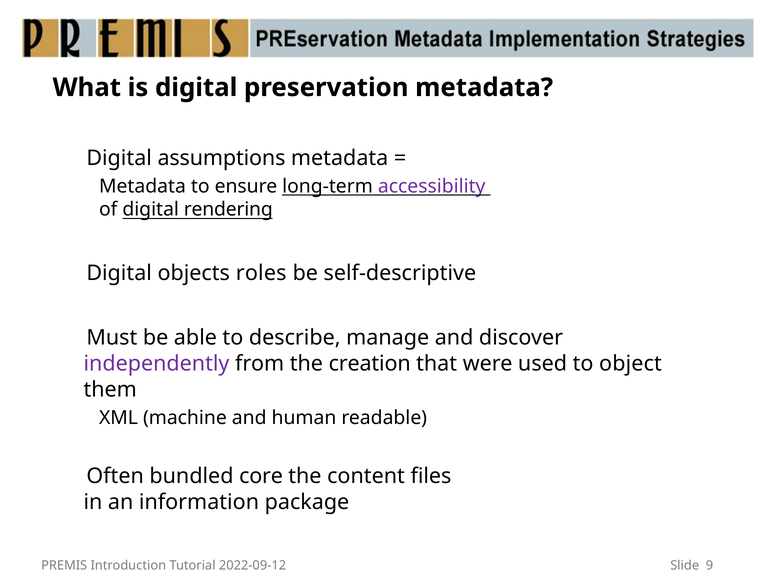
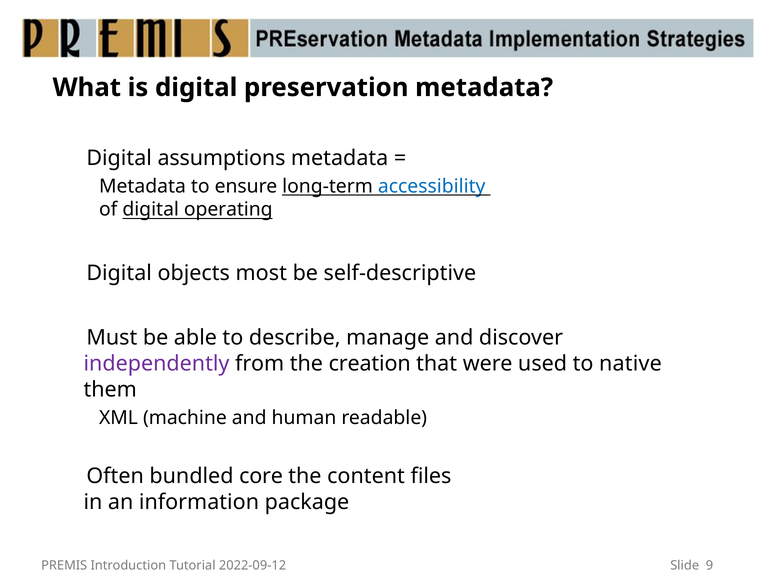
accessibility colour: purple -> blue
rendering: rendering -> operating
roles: roles -> most
object: object -> native
